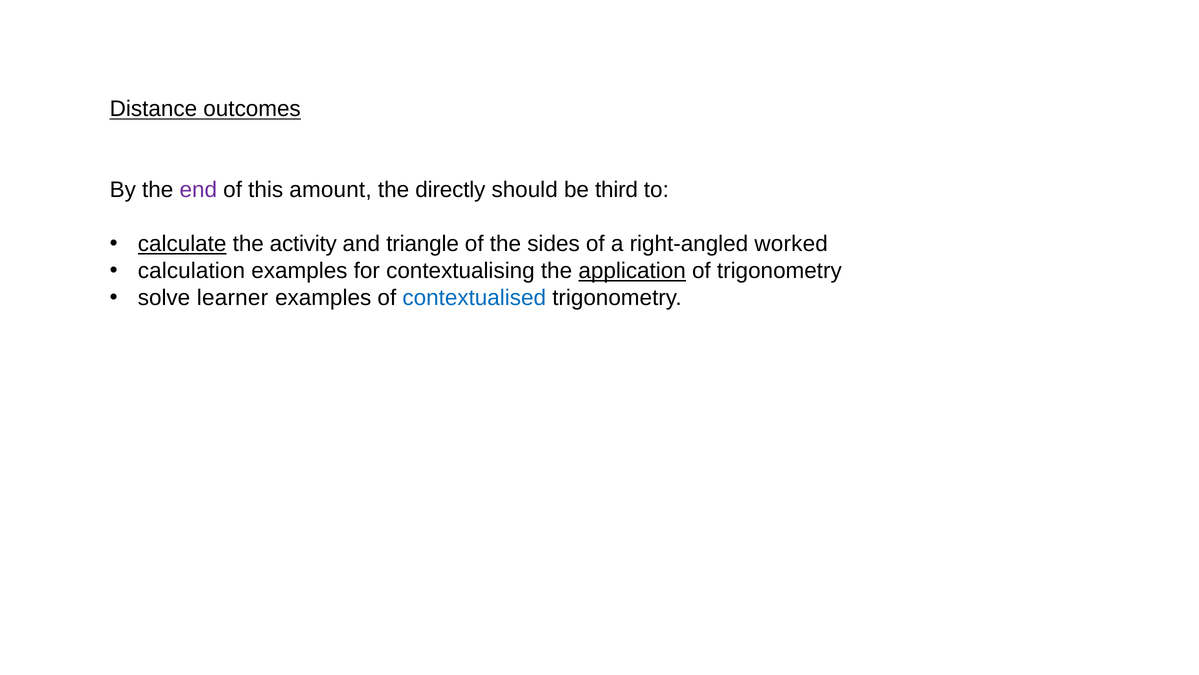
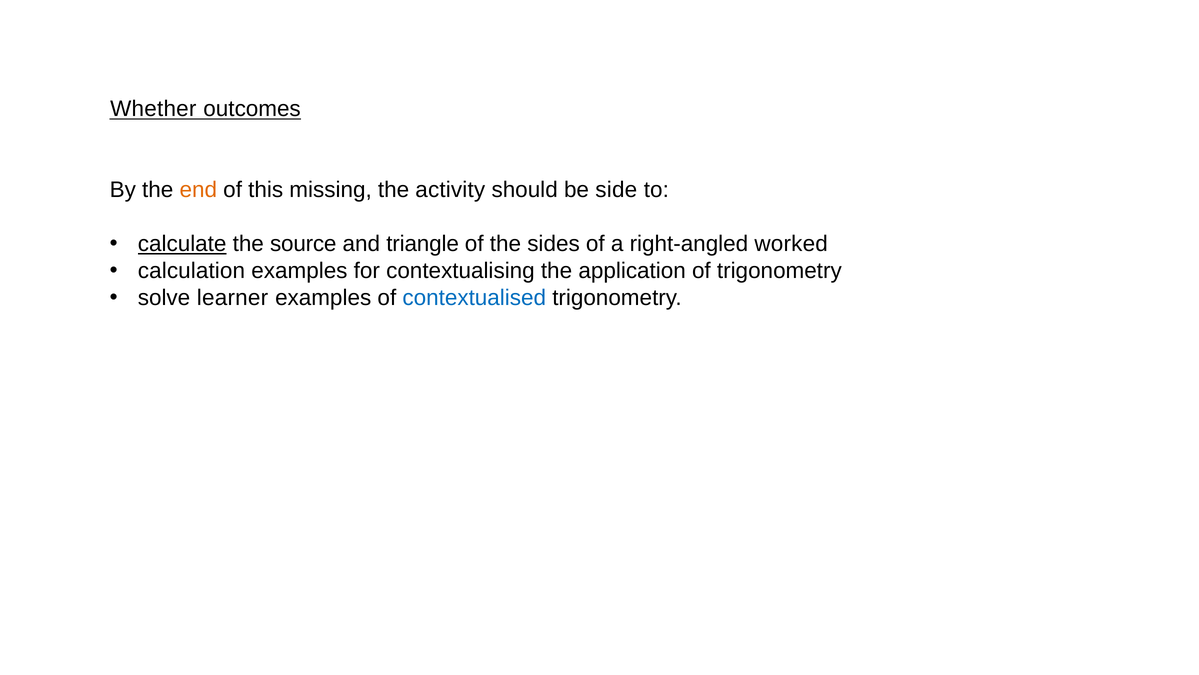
Distance: Distance -> Whether
end colour: purple -> orange
amount: amount -> missing
directly: directly -> activity
third: third -> side
activity: activity -> source
application underline: present -> none
